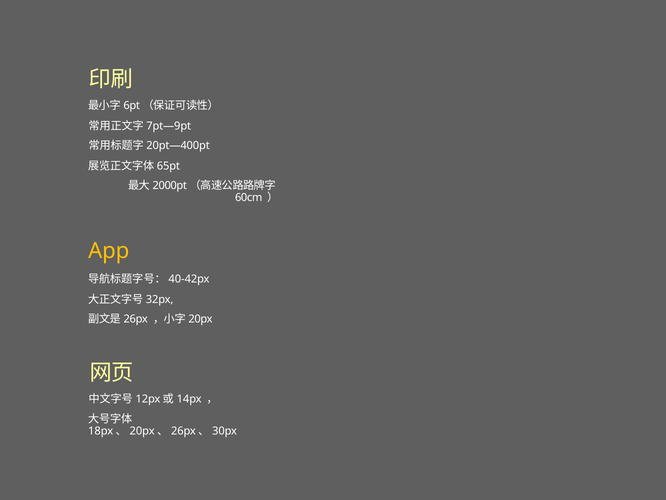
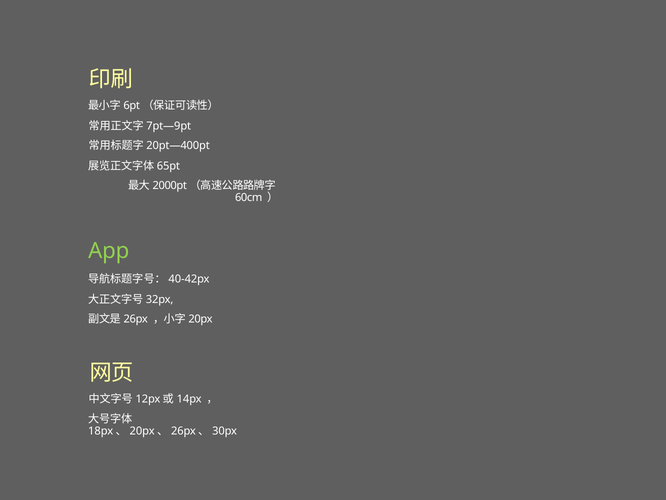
App colour: yellow -> light green
